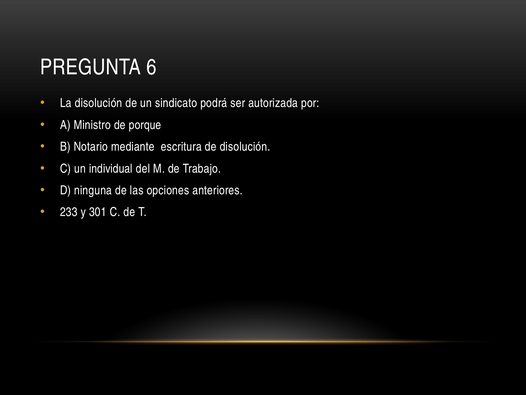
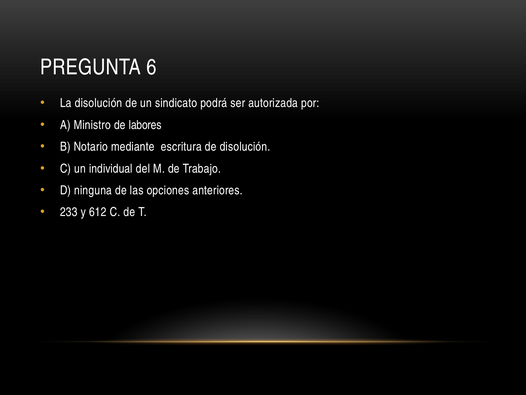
porque: porque -> labores
301: 301 -> 612
